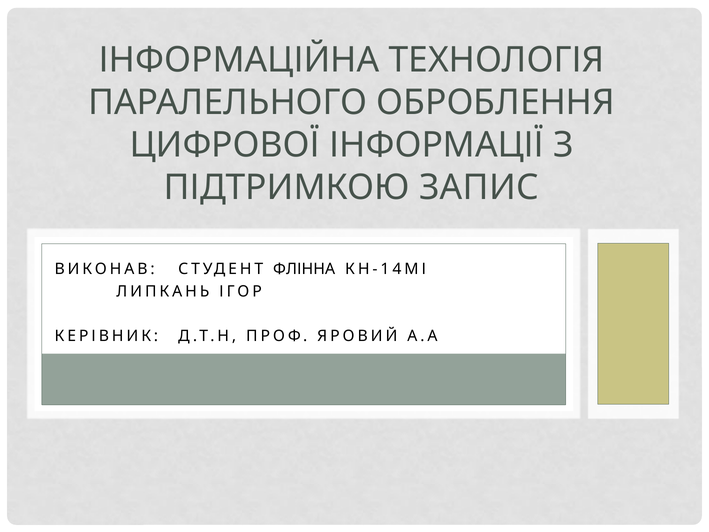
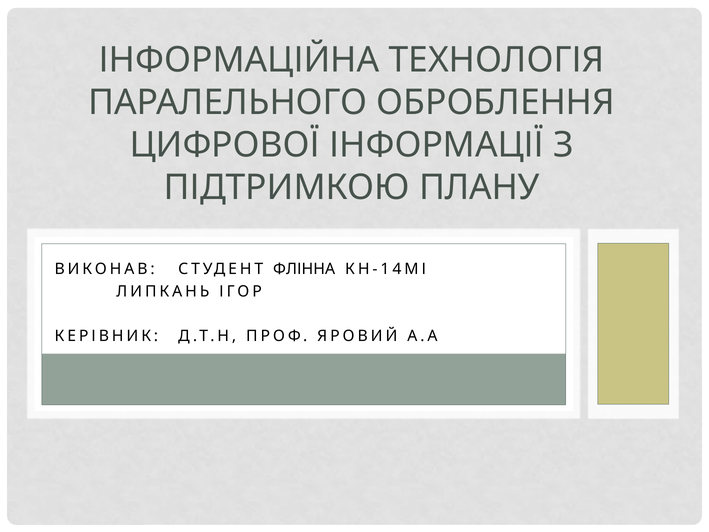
ЗАПИС: ЗАПИС -> ПЛАНУ
